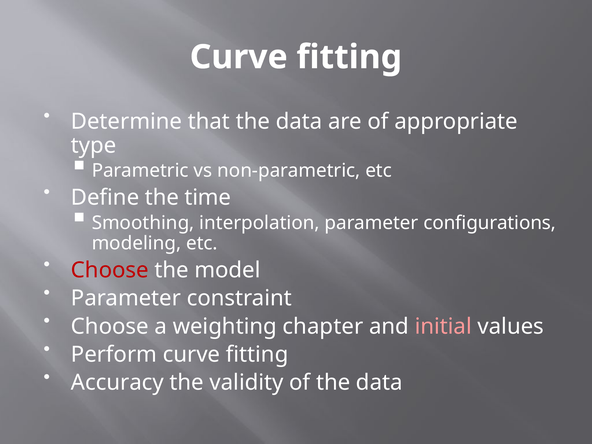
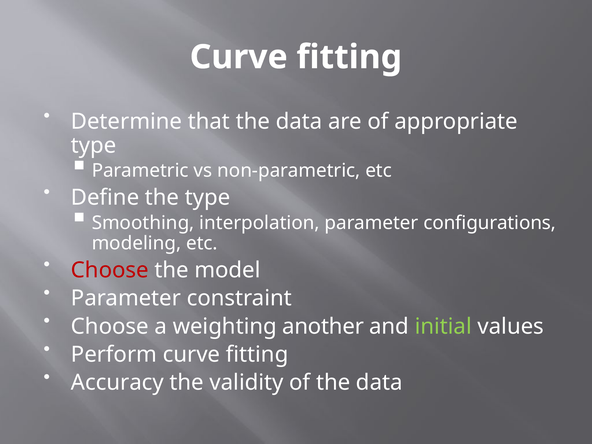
the time: time -> type
chapter: chapter -> another
initial colour: pink -> light green
